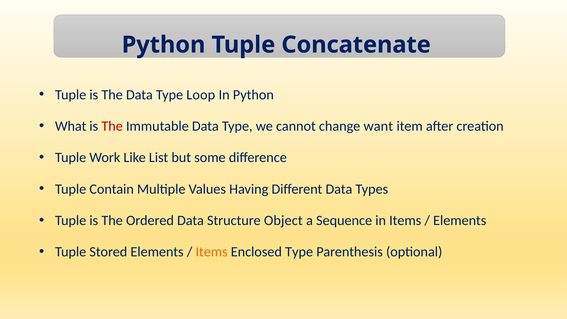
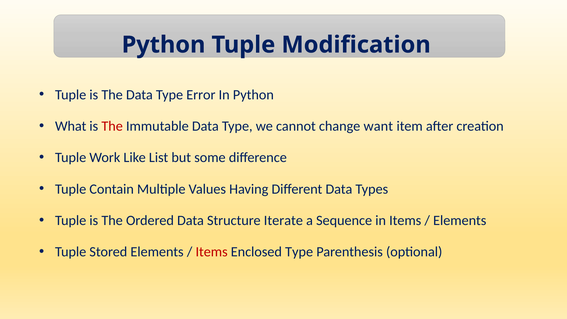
Concatenate: Concatenate -> Modification
Loop: Loop -> Error
Object: Object -> Iterate
Items at (212, 252) colour: orange -> red
